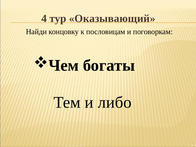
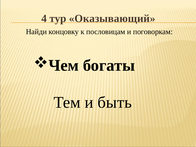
либо: либо -> быть
